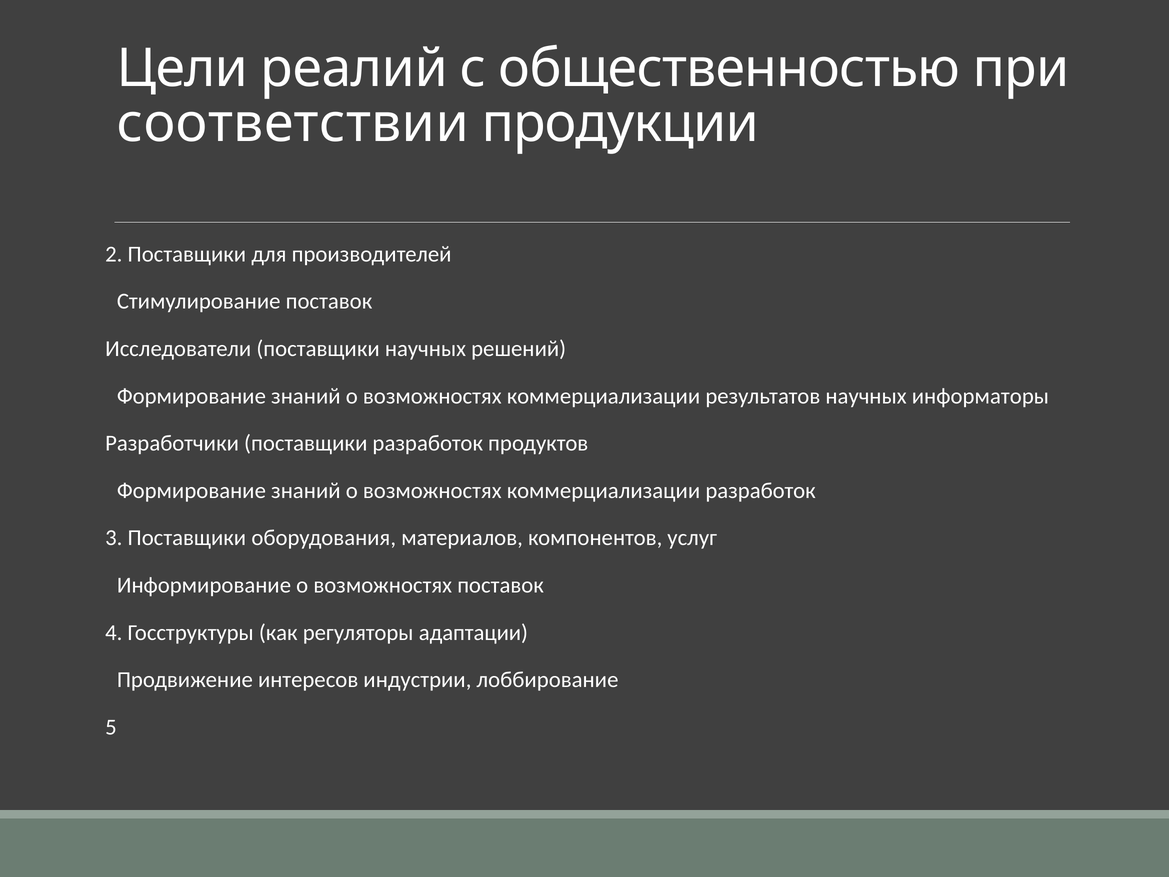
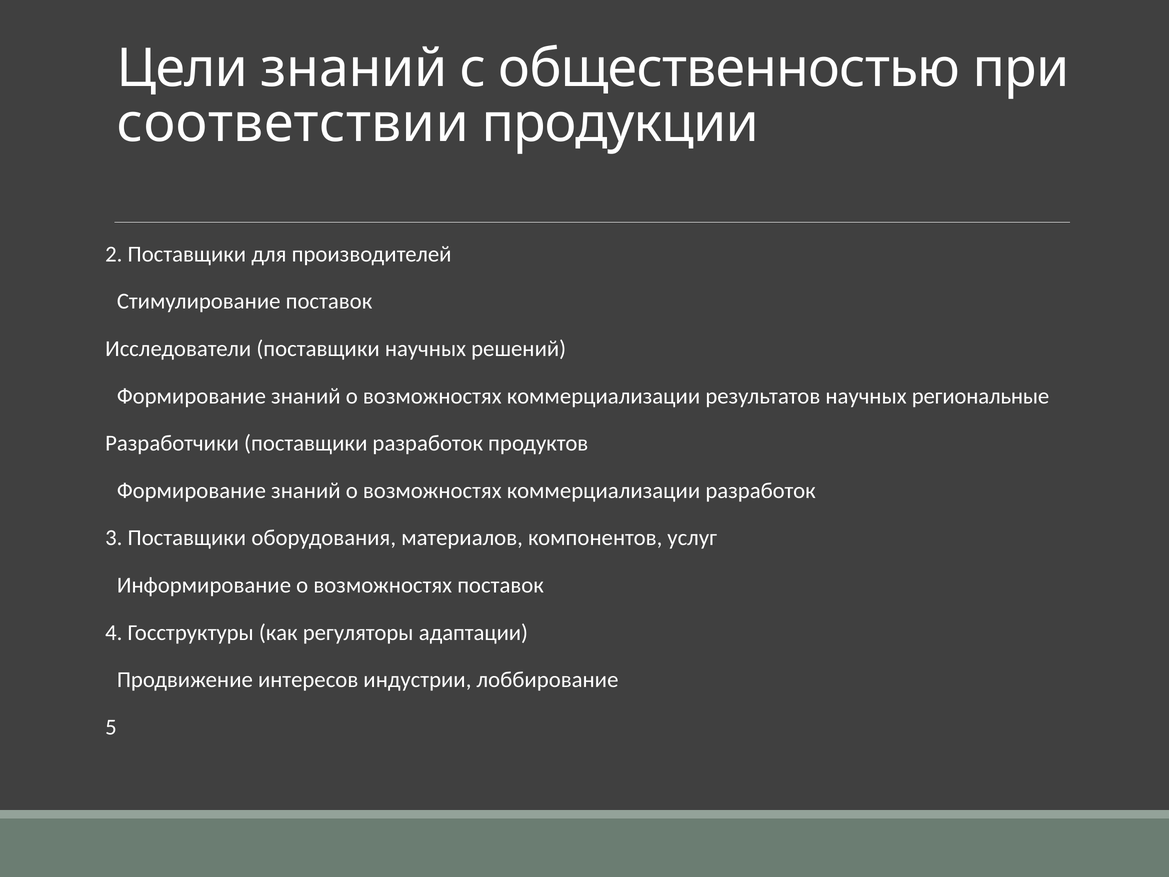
Цели реалий: реалий -> знаний
информаторы: информаторы -> региональные
